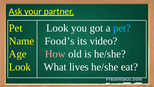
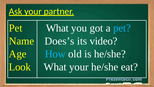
Pet Look: Look -> What
Food’s: Food’s -> Does’s
How colour: pink -> light blue
What lives: lives -> your
